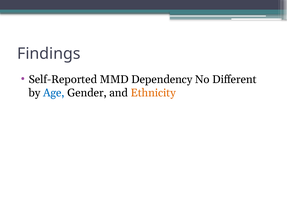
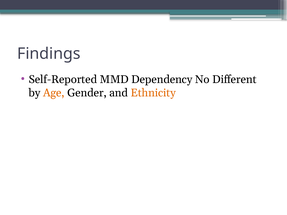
Age colour: blue -> orange
